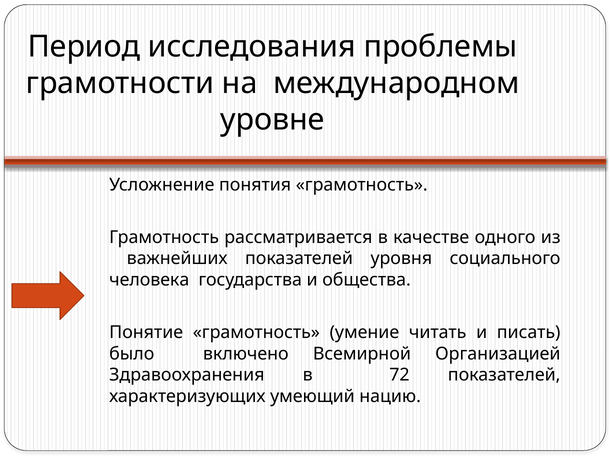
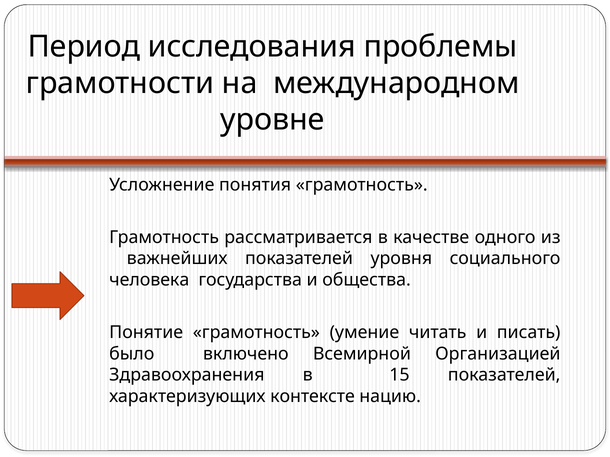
72: 72 -> 15
умеющий: умеющий -> контексте
